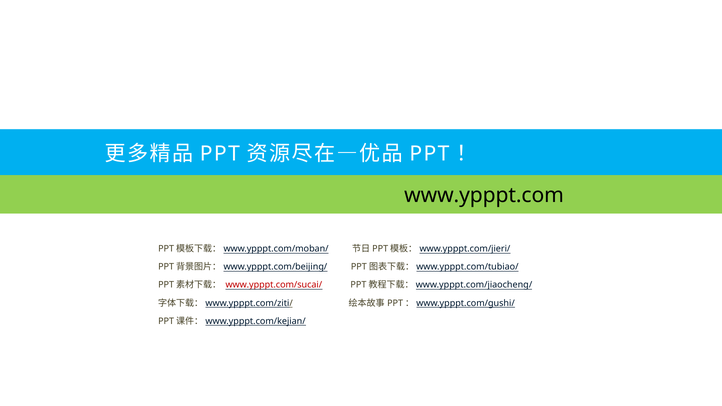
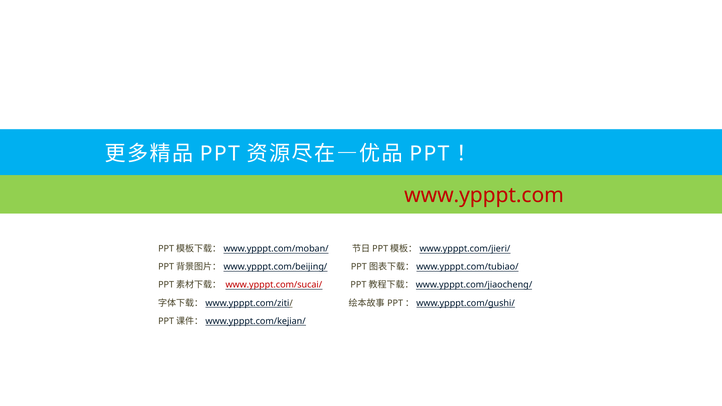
www.ypppt.com colour: black -> red
